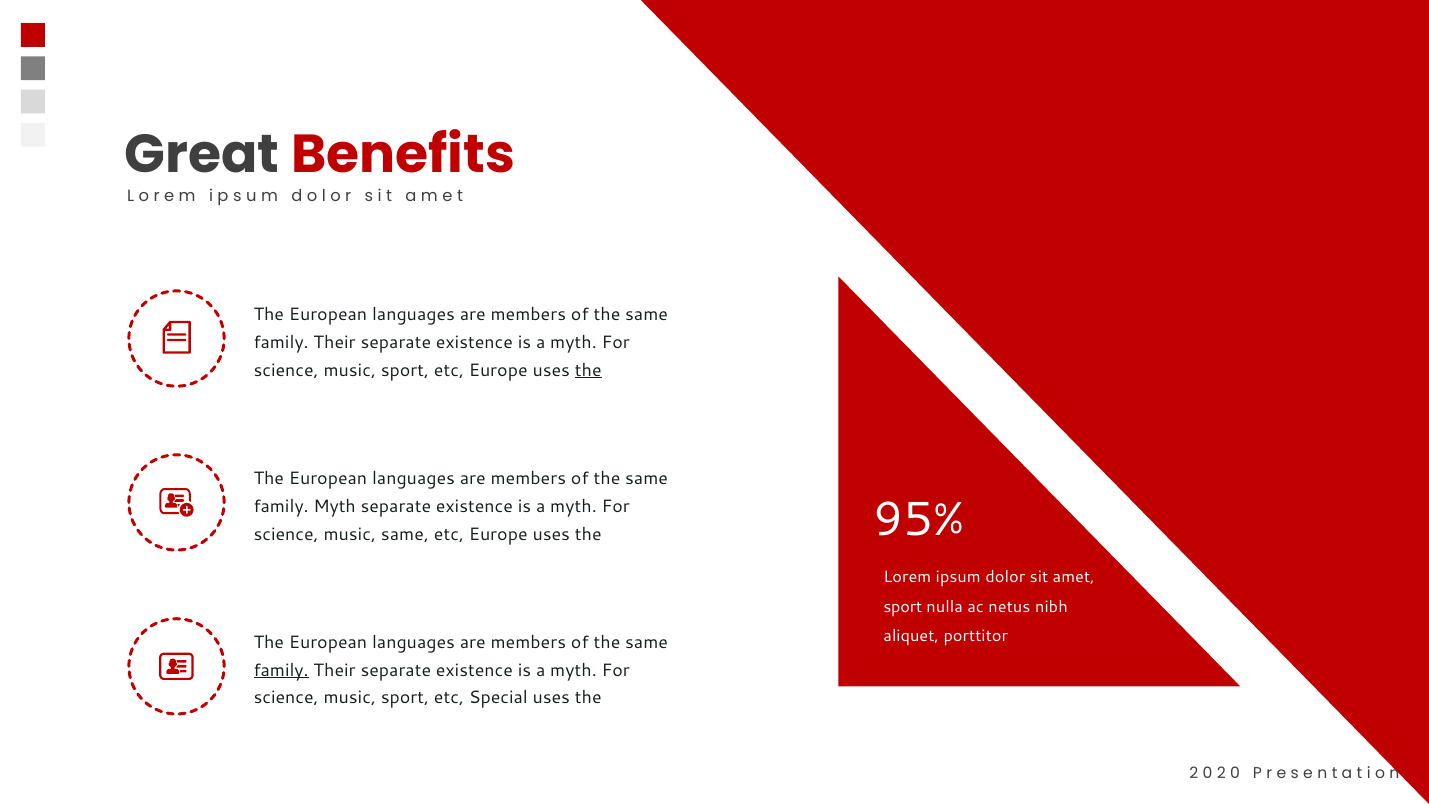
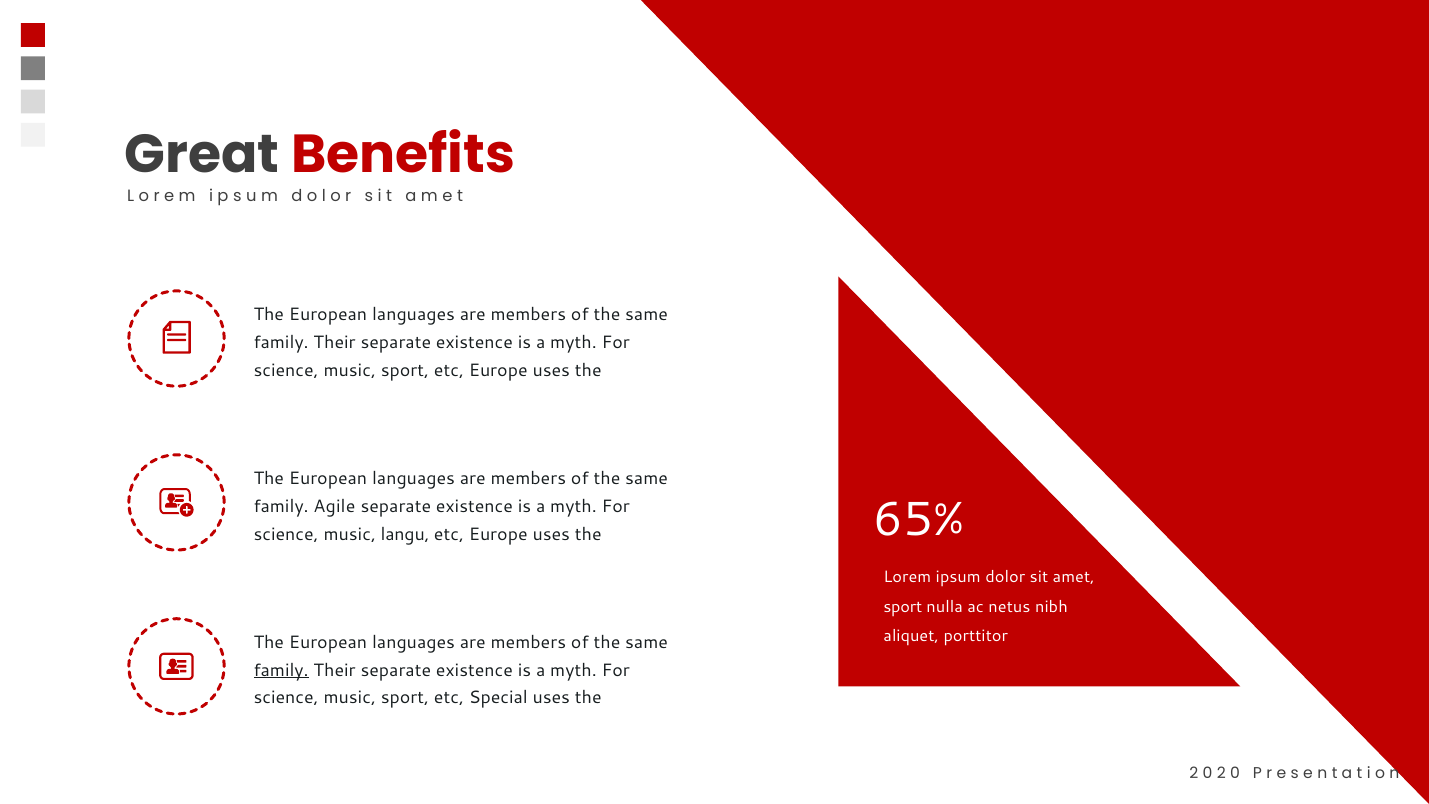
the at (588, 370) underline: present -> none
family Myth: Myth -> Agile
95%: 95% -> 65%
music same: same -> langu
